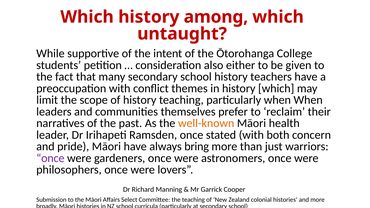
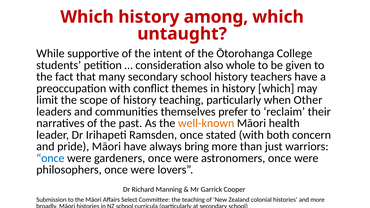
either: either -> whole
when When: When -> Other
once at (50, 158) colour: purple -> blue
